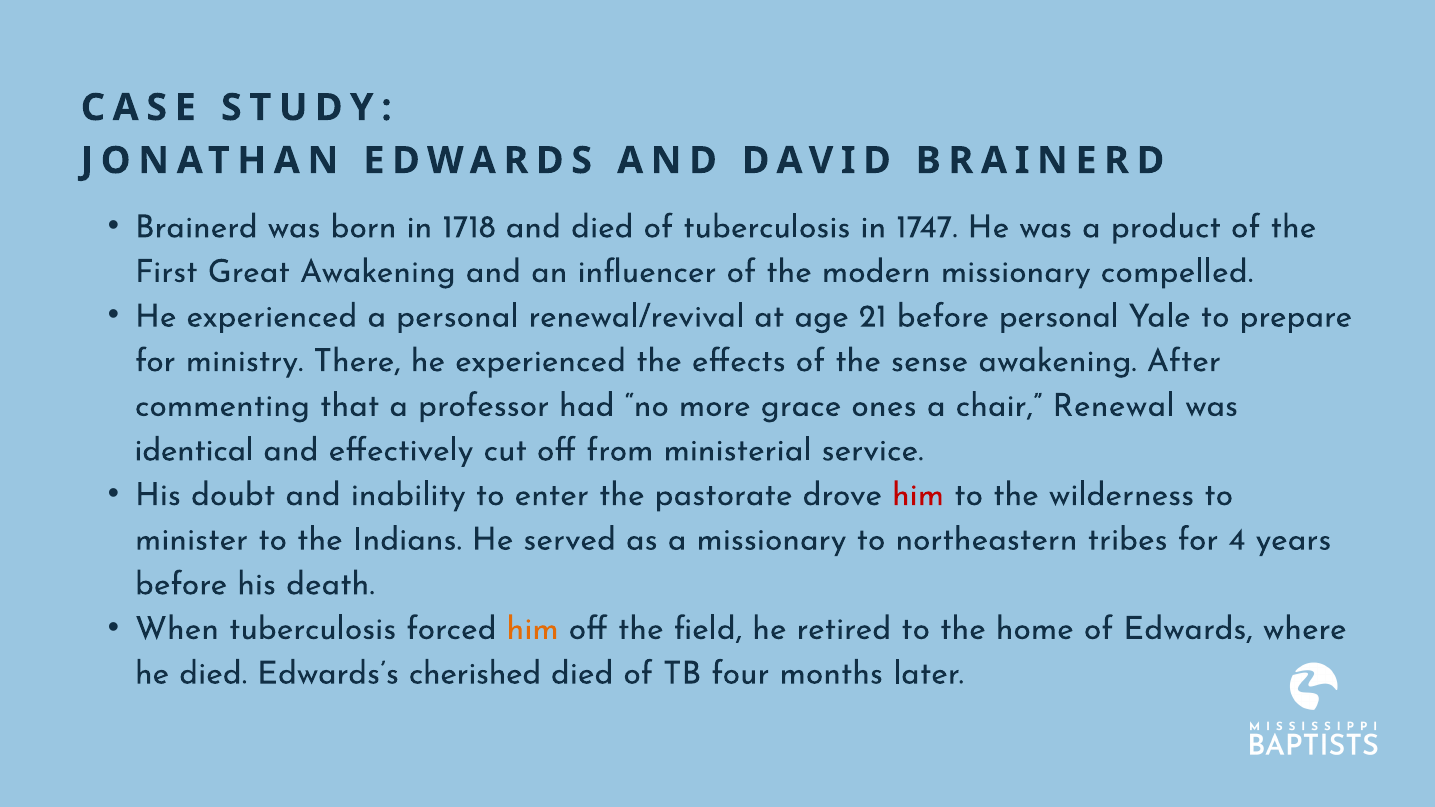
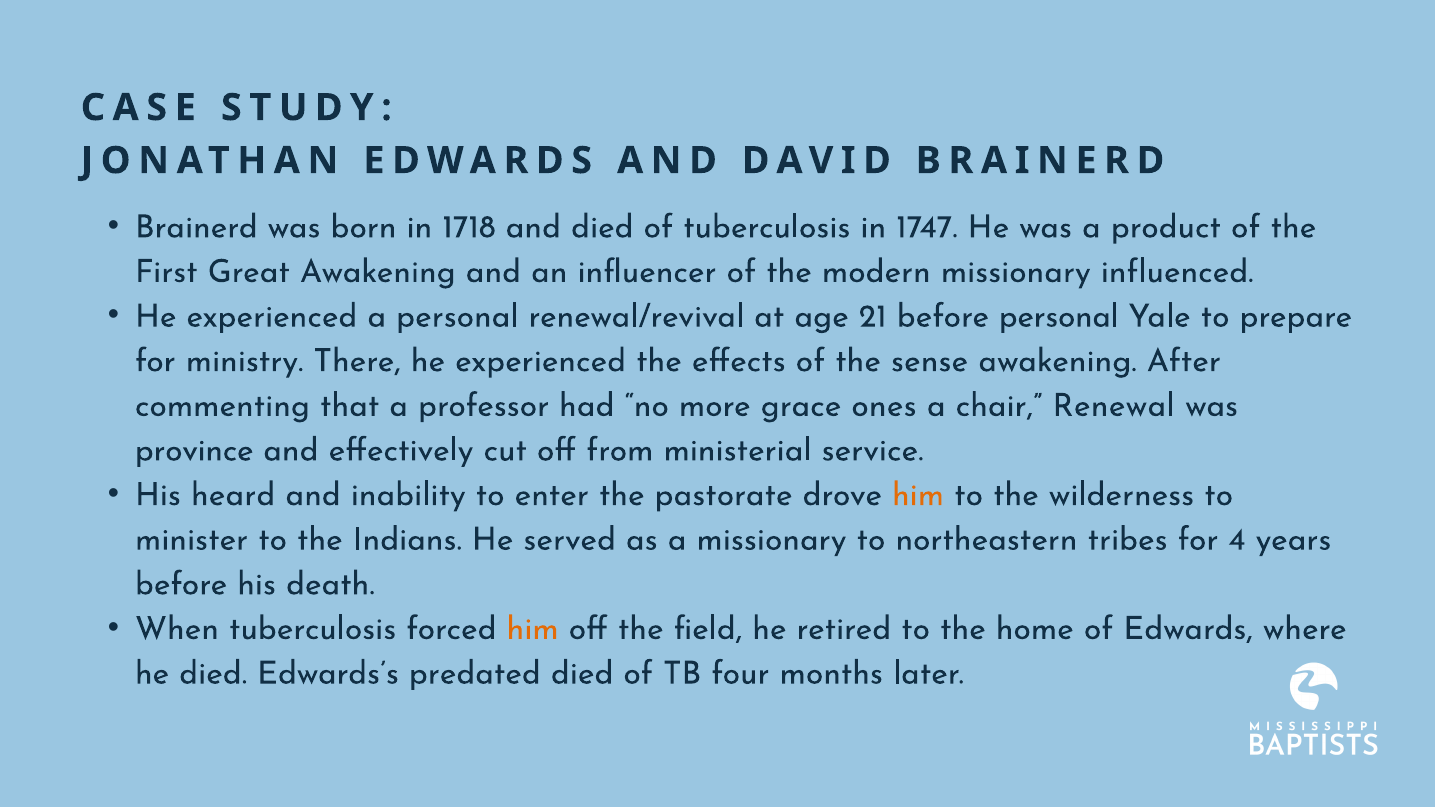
compelled: compelled -> influenced
identical: identical -> province
doubt: doubt -> heard
him at (918, 495) colour: red -> orange
cherished: cherished -> predated
